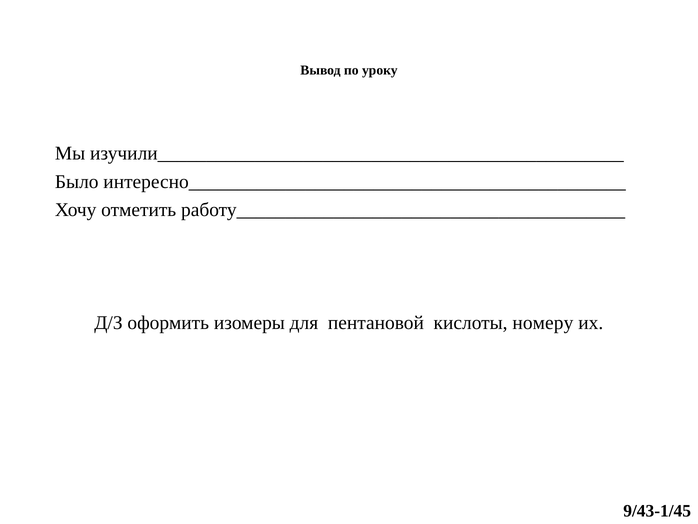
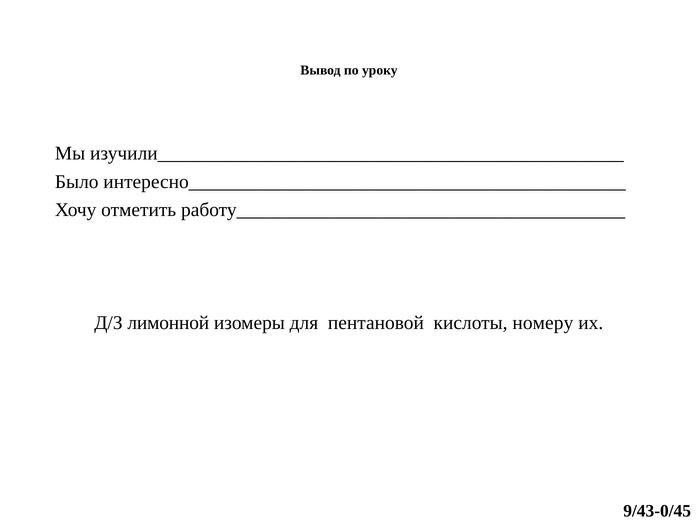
оформить: оформить -> лимонной
9/43-1/45: 9/43-1/45 -> 9/43-0/45
